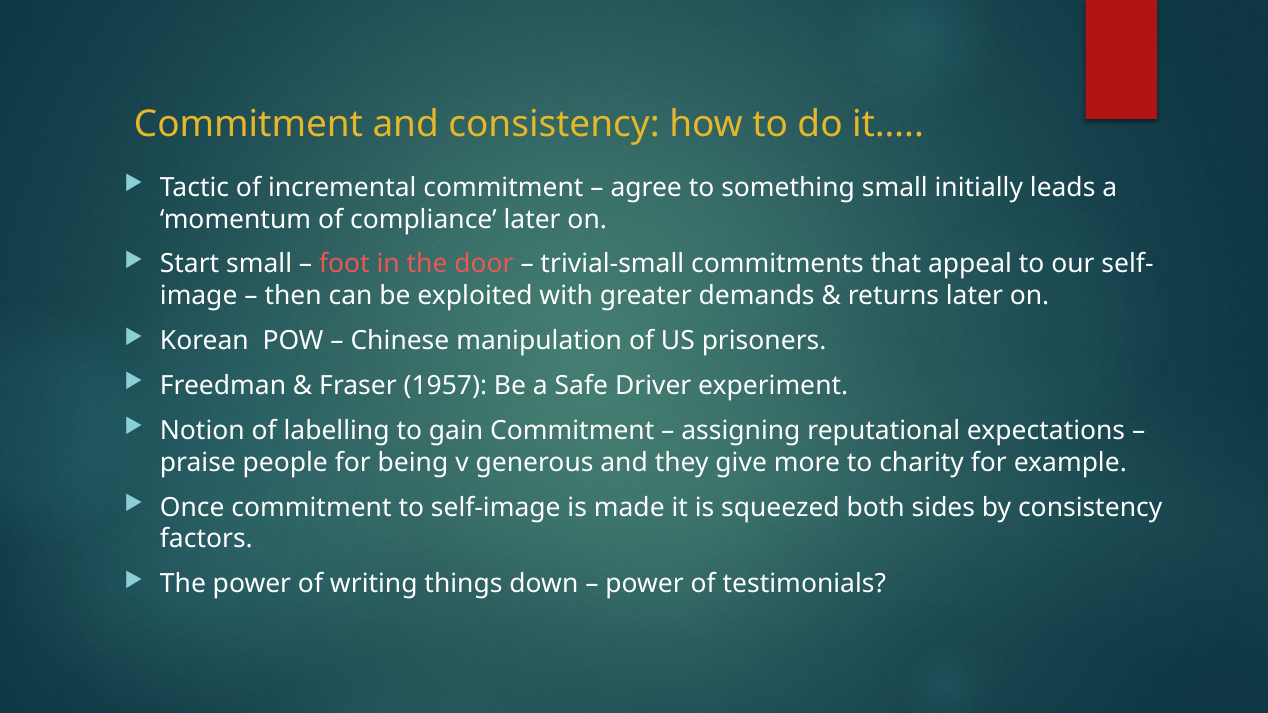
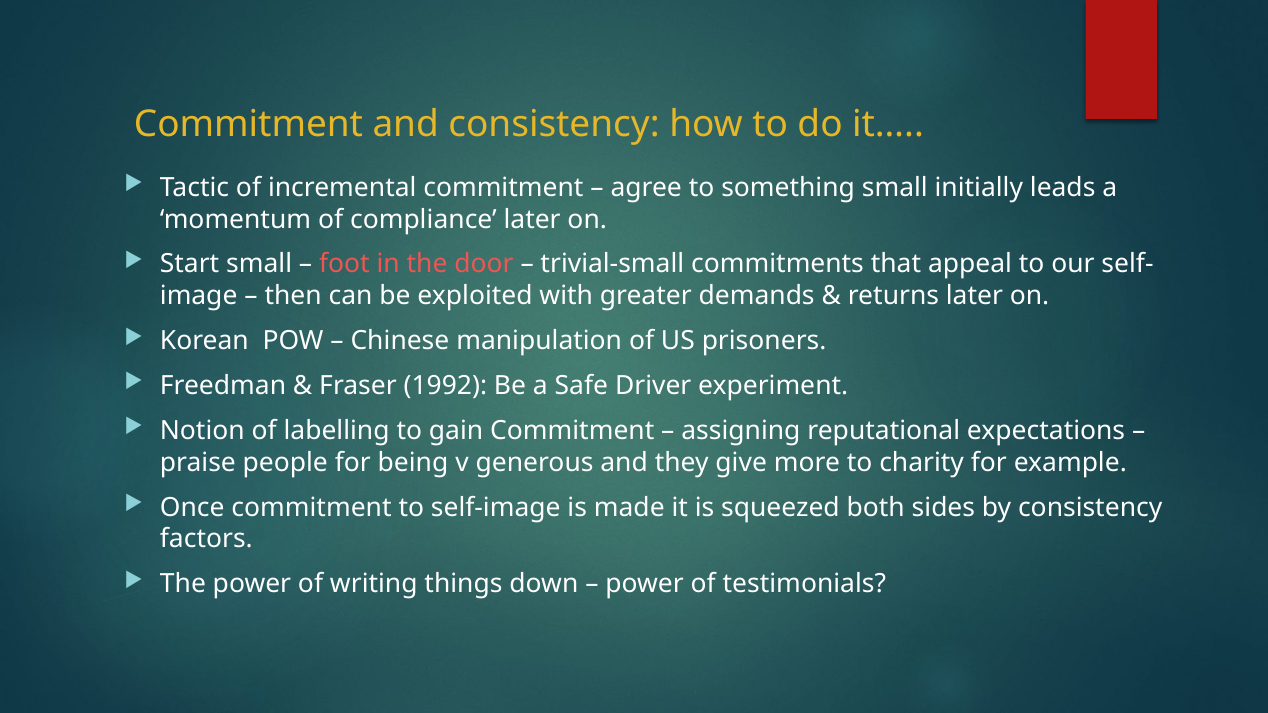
1957: 1957 -> 1992
